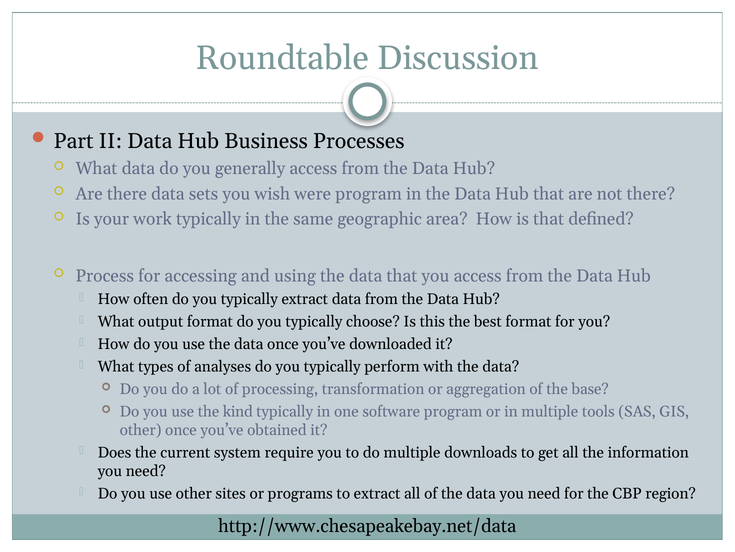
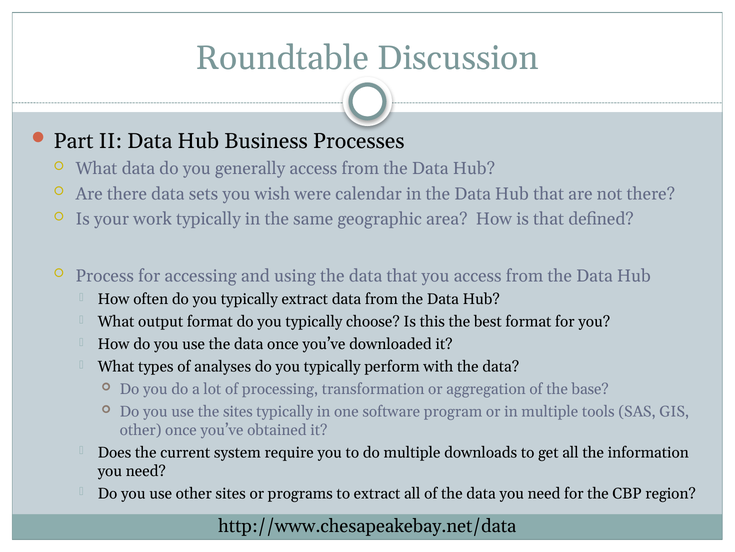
were program: program -> calendar
the kind: kind -> sites
